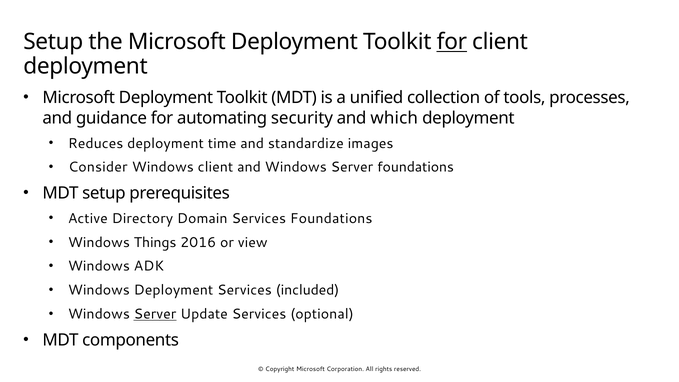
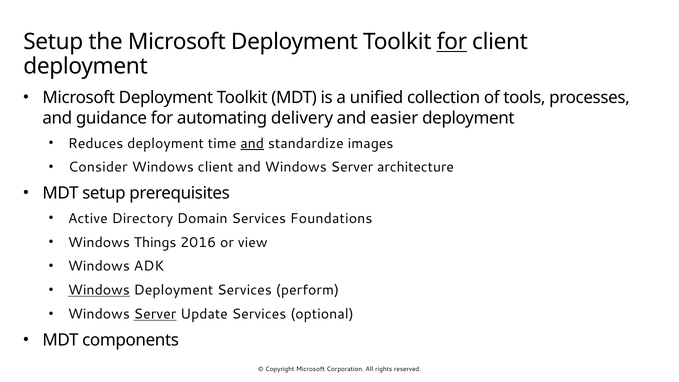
security: security -> delivery
which: which -> easier
and at (252, 143) underline: none -> present
Server foundations: foundations -> architecture
Windows at (99, 290) underline: none -> present
included: included -> perform
